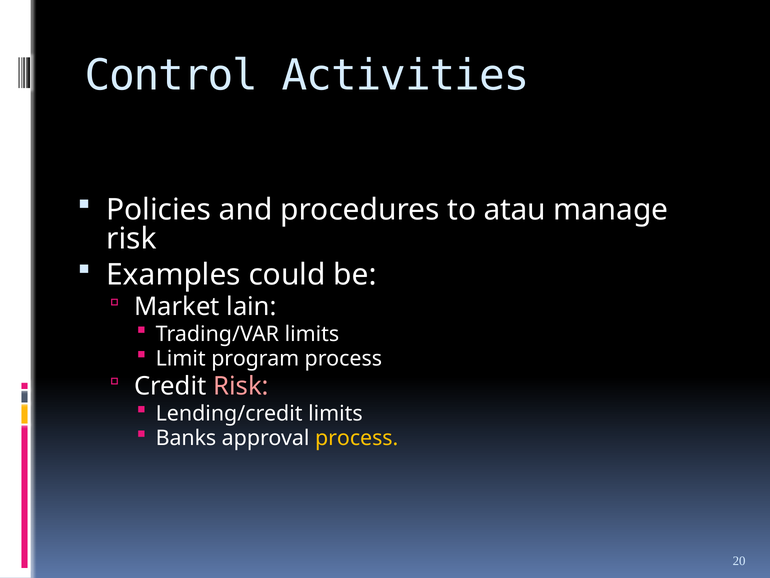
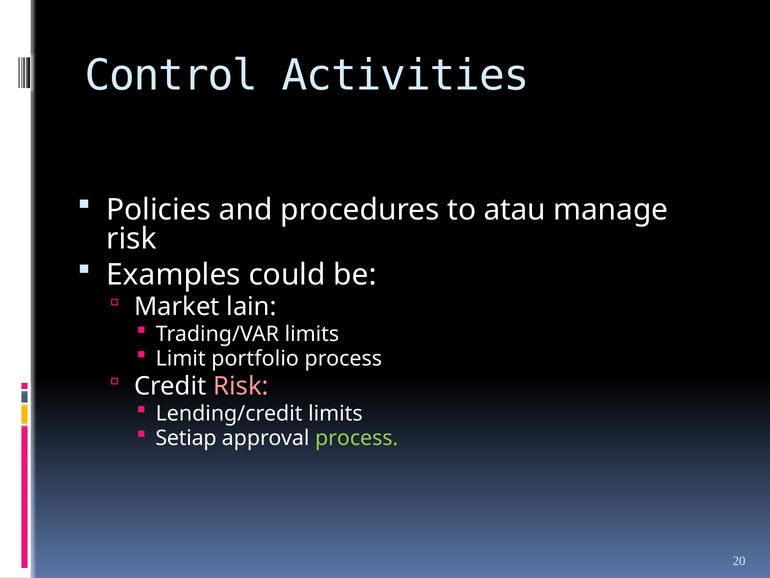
program: program -> portfolio
Banks: Banks -> Setiap
process at (357, 438) colour: yellow -> light green
